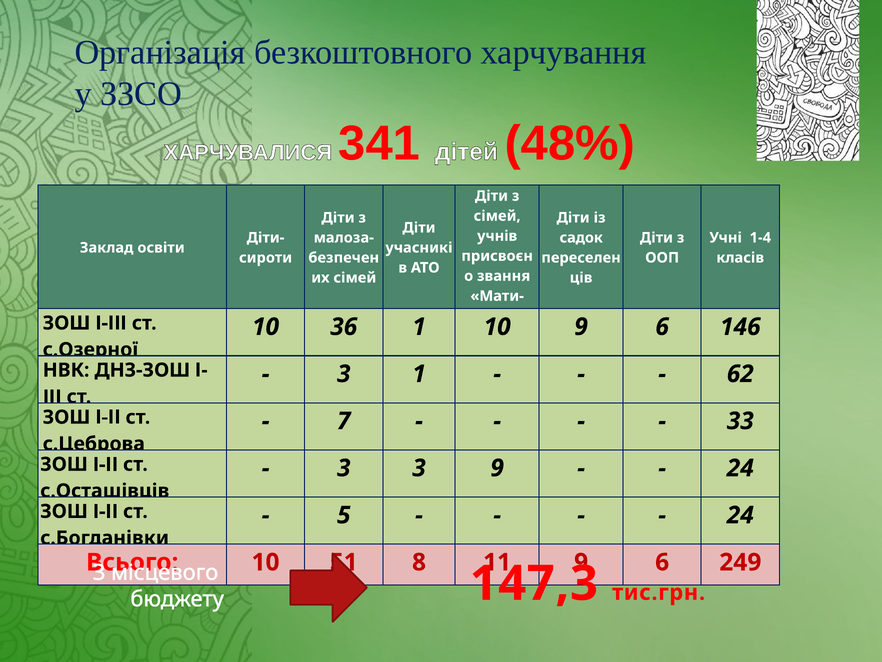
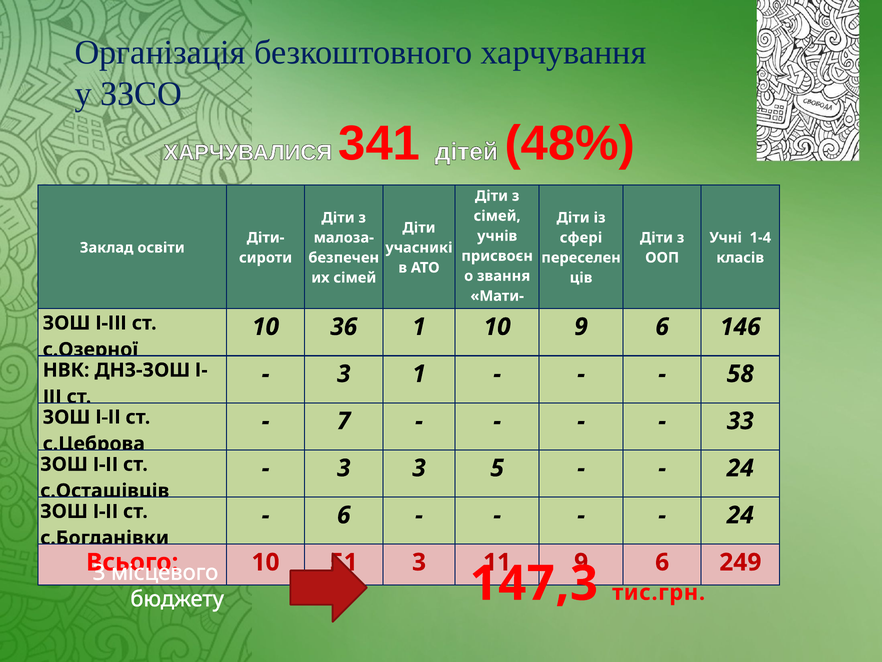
садок: садок -> сфері
62: 62 -> 58
3 9: 9 -> 5
5 at (344, 515): 5 -> 6
8 at (419, 562): 8 -> 3
